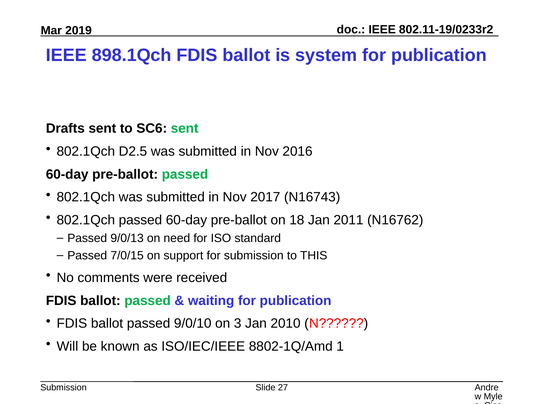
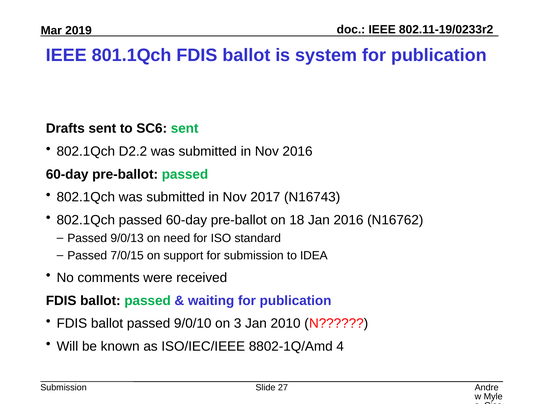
898.1Qch: 898.1Qch -> 801.1Qch
D2.5: D2.5 -> D2.2
Jan 2011: 2011 -> 2016
THIS: THIS -> IDEA
1: 1 -> 4
